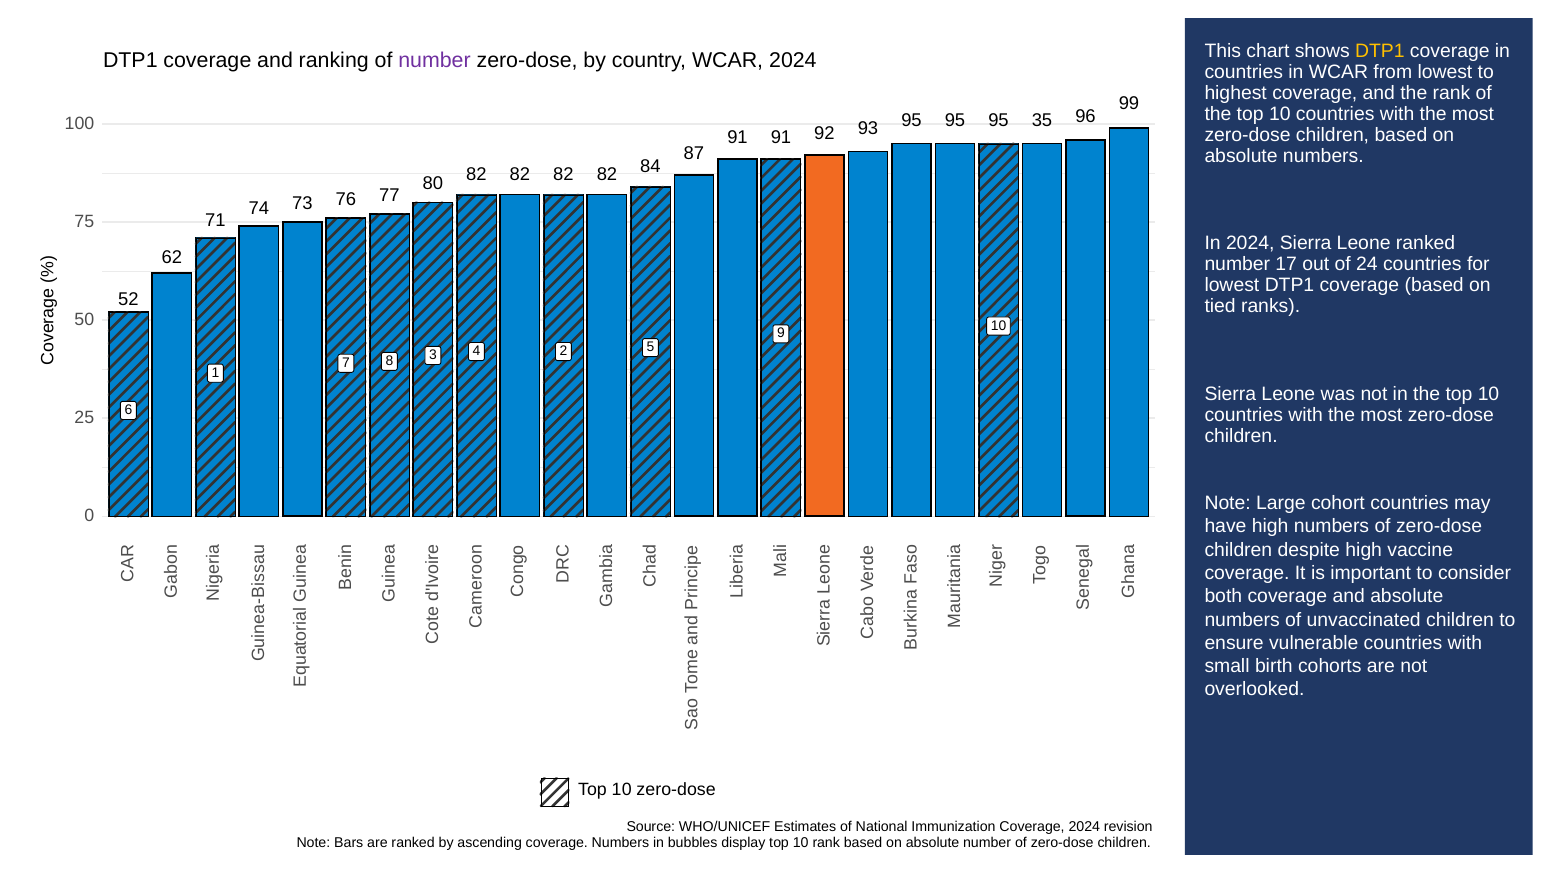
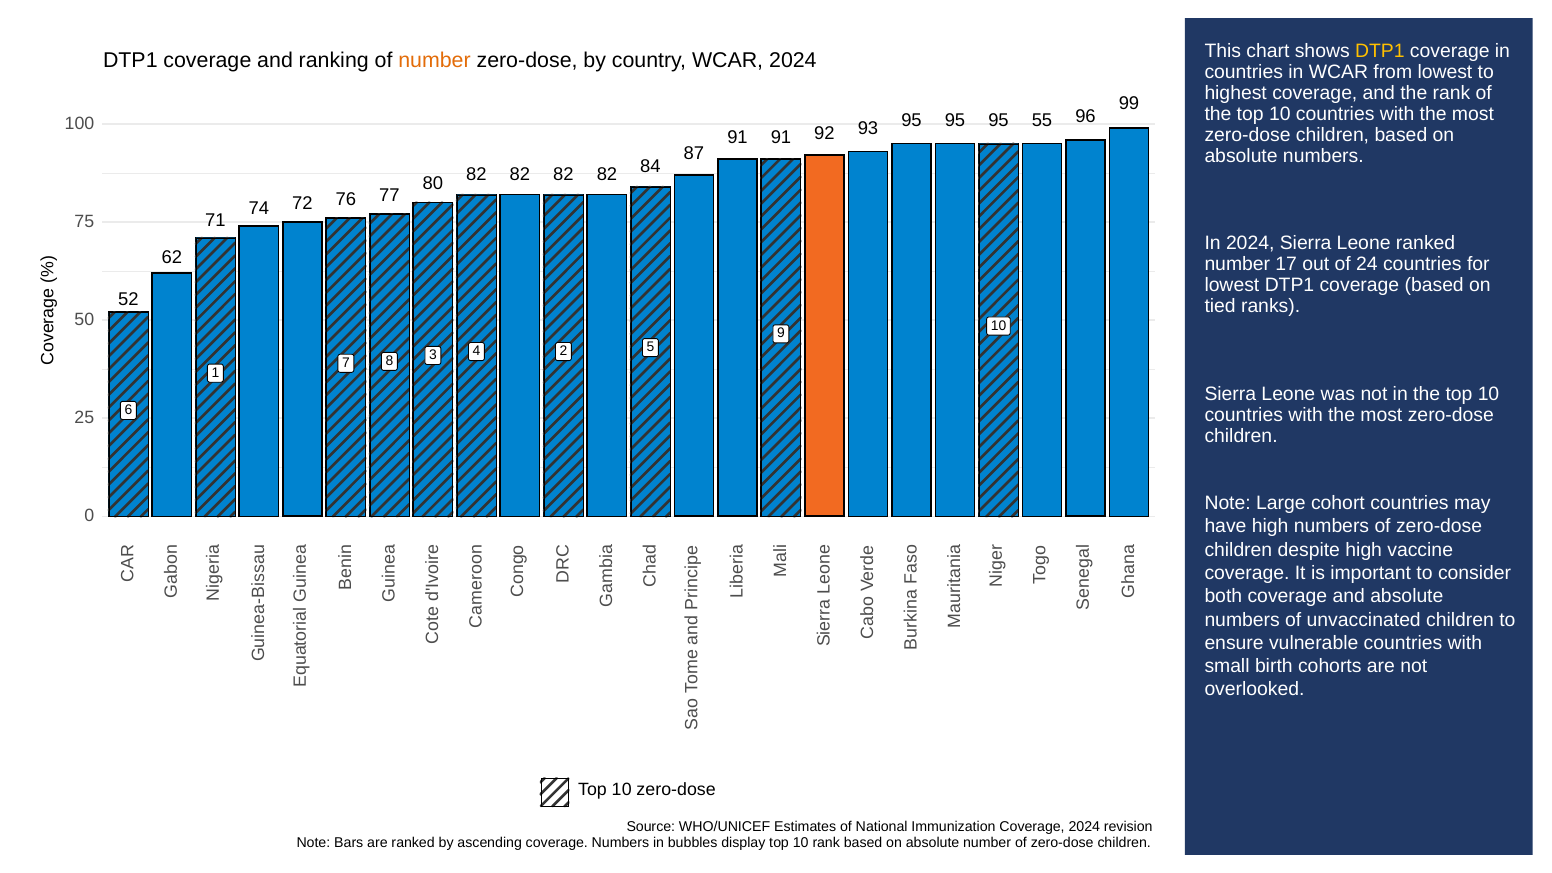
number at (435, 60) colour: purple -> orange
35: 35 -> 55
73: 73 -> 72
